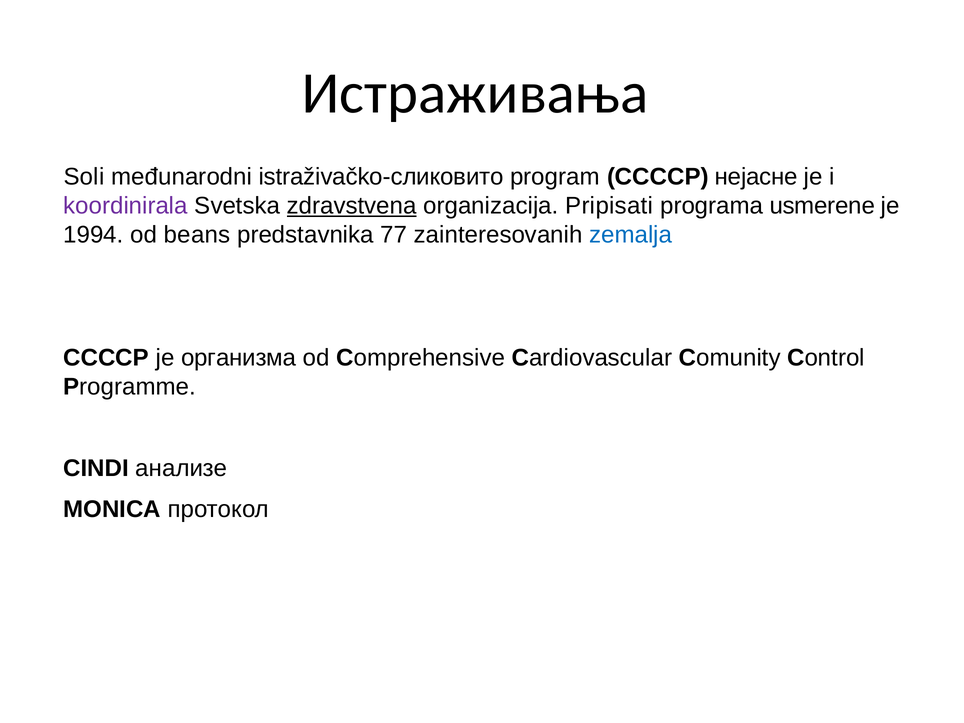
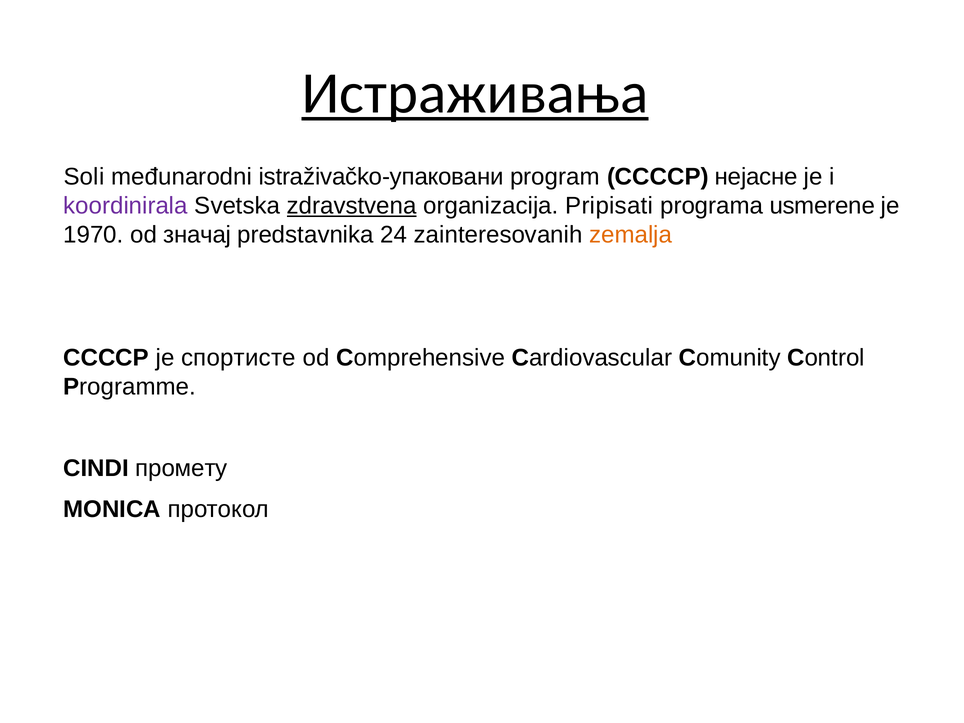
Истраживања underline: none -> present
istraživačko-сликовито: istraživačko-сликовито -> istraživačko-упаковани
1994: 1994 -> 1970
beans: beans -> значај
77: 77 -> 24
zemalja colour: blue -> orange
организма: организма -> спортисте
анализе: анализе -> промету
